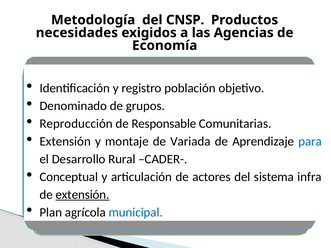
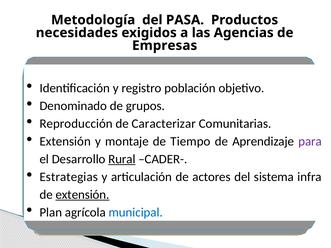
CNSP: CNSP -> PASA
Economía: Economía -> Empresas
Responsable: Responsable -> Caracterizar
Variada: Variada -> Tiempo
para colour: blue -> purple
Rural underline: none -> present
Conceptual: Conceptual -> Estrategias
